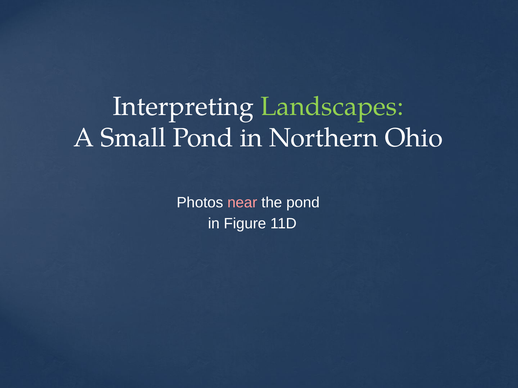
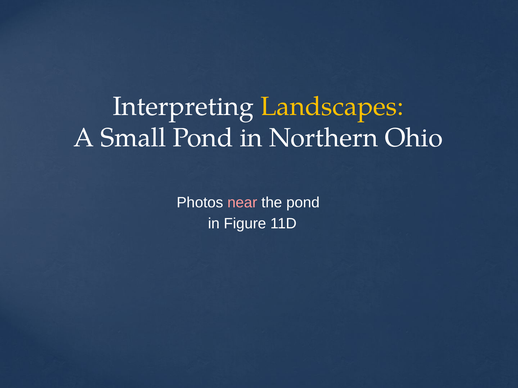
Landscapes colour: light green -> yellow
